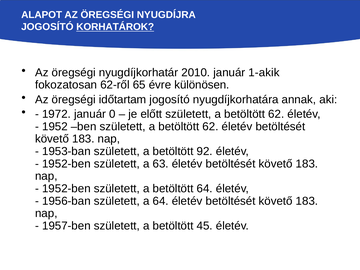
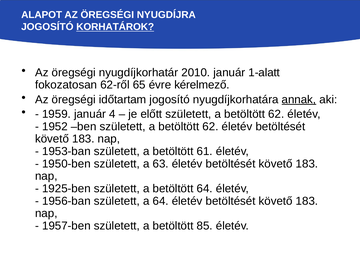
1-akik: 1-akik -> 1-alatt
különösen: különösen -> kérelmező
annak underline: none -> present
1972: 1972 -> 1959
0: 0 -> 4
92: 92 -> 61
1952-ben at (66, 164): 1952-ben -> 1950-ben
1952-ben at (66, 189): 1952-ben -> 1925-ben
45: 45 -> 85
